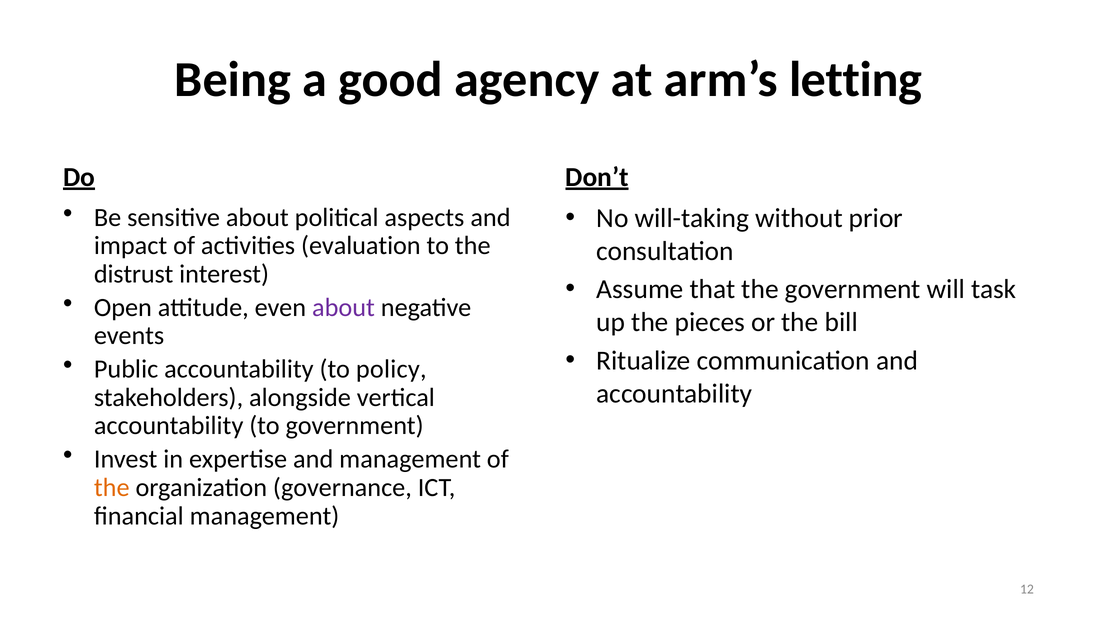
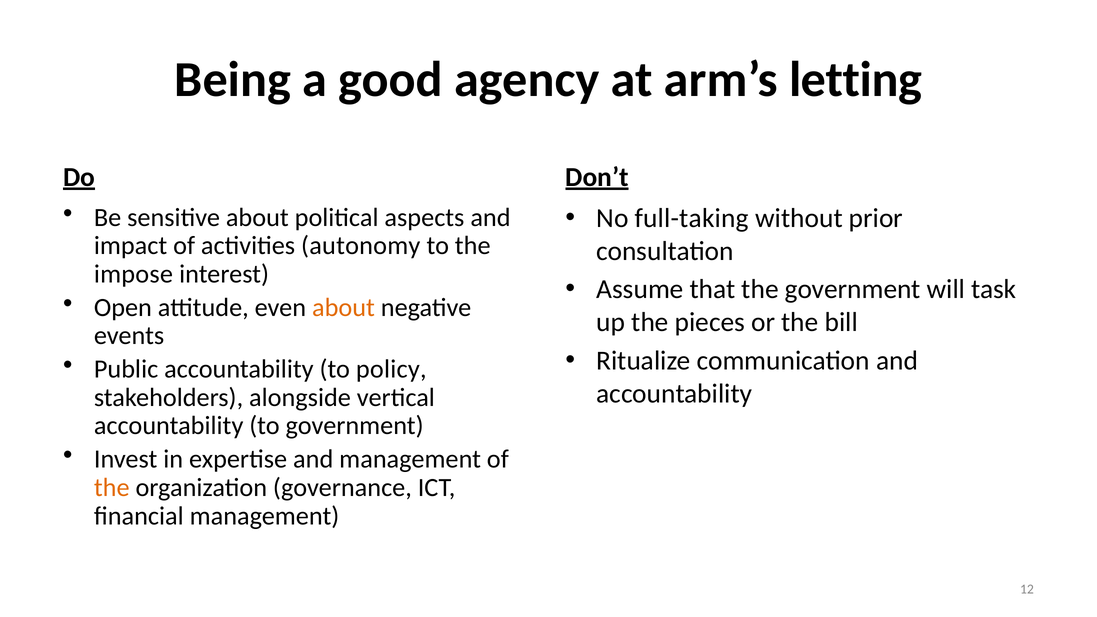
will-taking: will-taking -> full-taking
evaluation: evaluation -> autonomy
distrust: distrust -> impose
about at (343, 307) colour: purple -> orange
